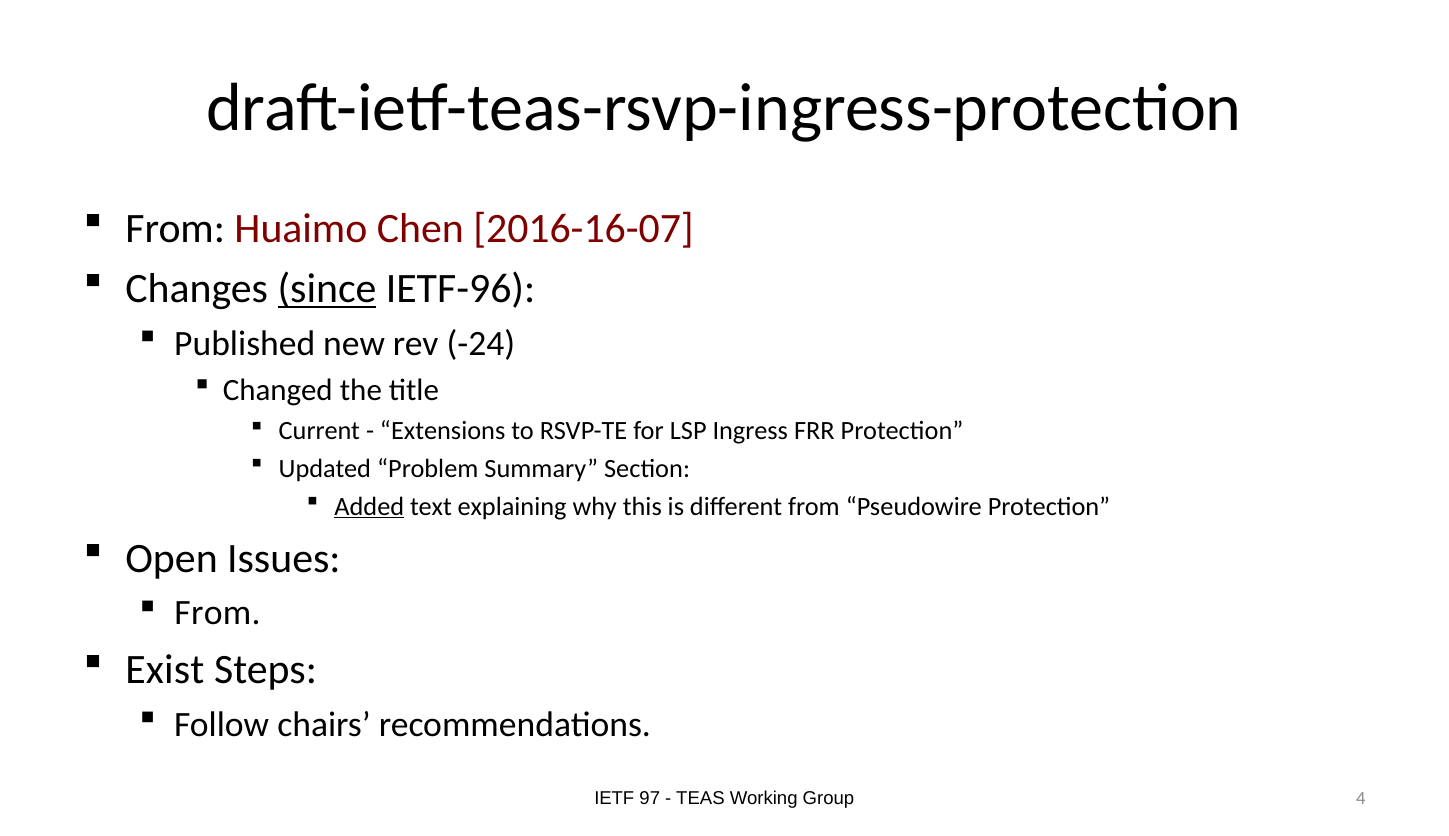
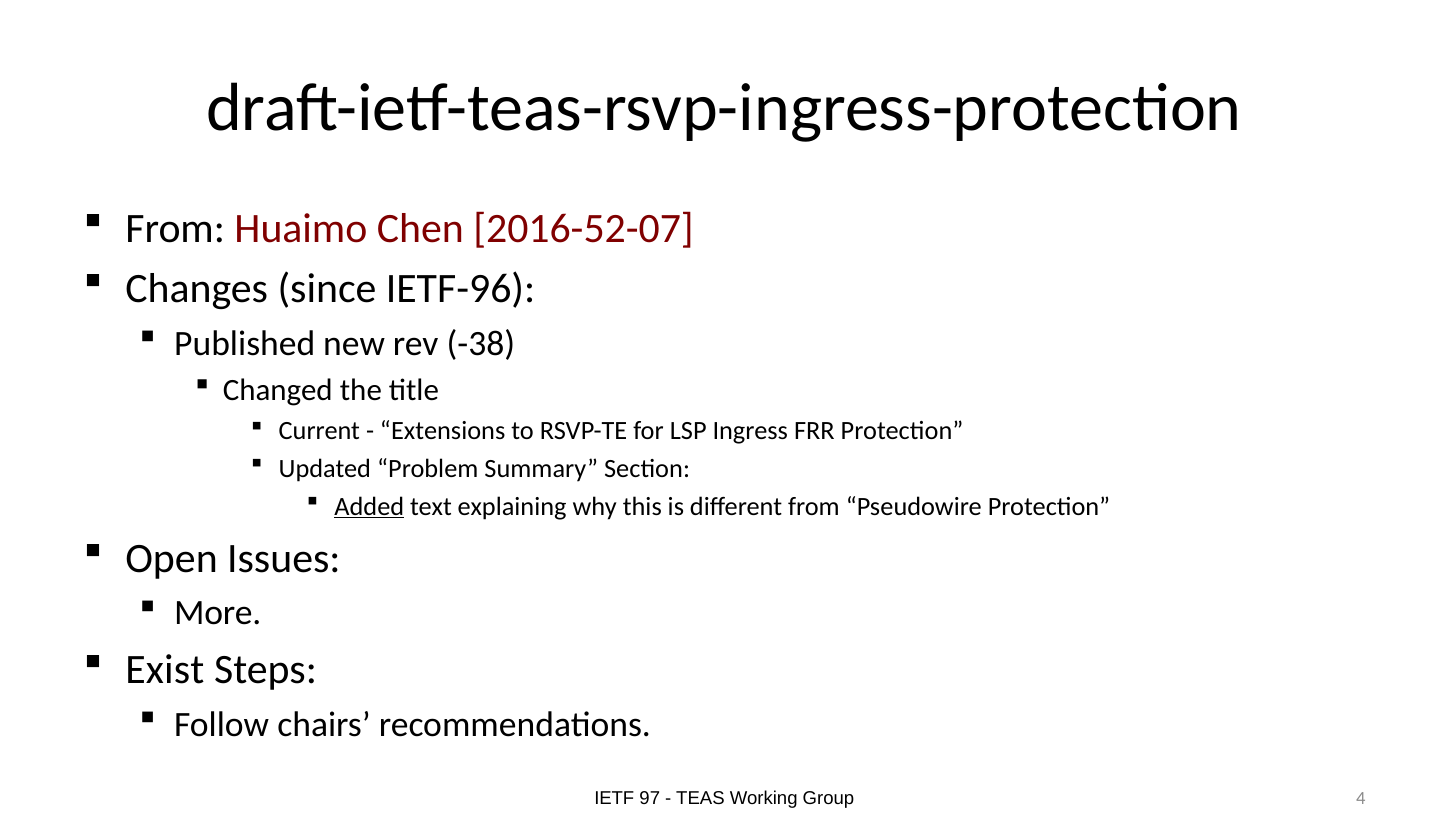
2016-16-07: 2016-16-07 -> 2016-52-07
since underline: present -> none
-24: -24 -> -38
From at (217, 613): From -> More
